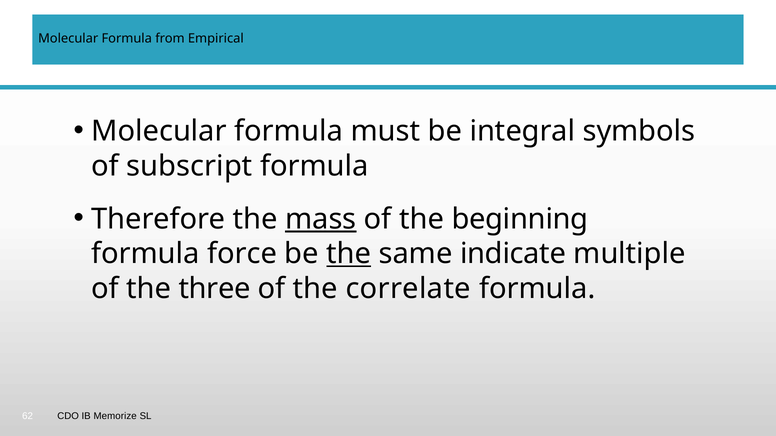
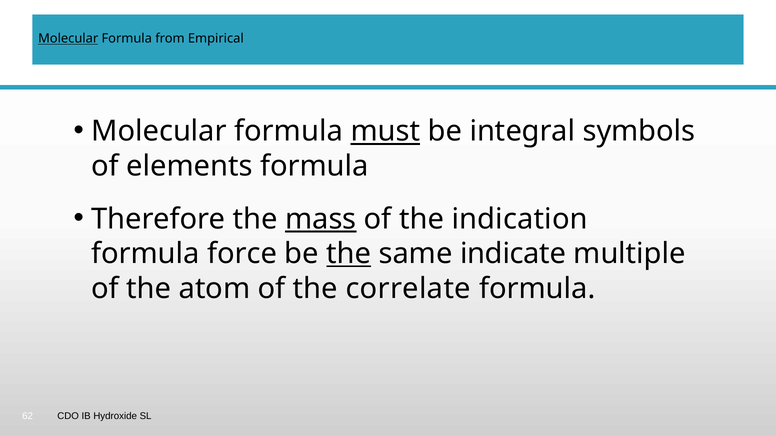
Molecular at (68, 39) underline: none -> present
must underline: none -> present
subscript: subscript -> elements
beginning: beginning -> indication
three: three -> atom
Memorize: Memorize -> Hydroxide
